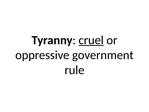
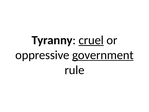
government underline: none -> present
